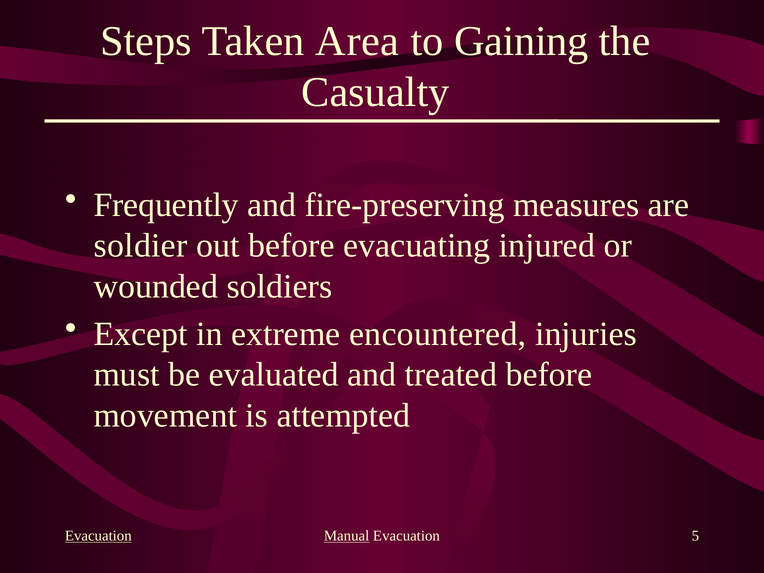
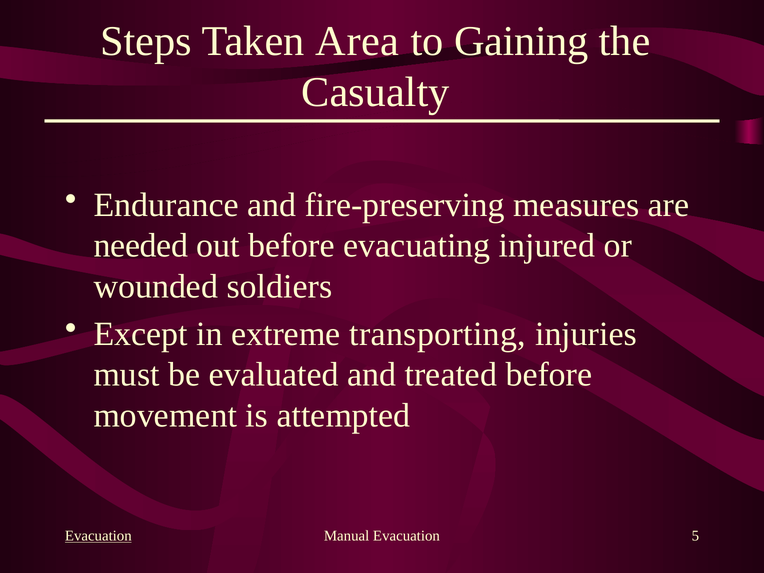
Frequently: Frequently -> Endurance
soldier: soldier -> needed
encountered: encountered -> transporting
Manual underline: present -> none
